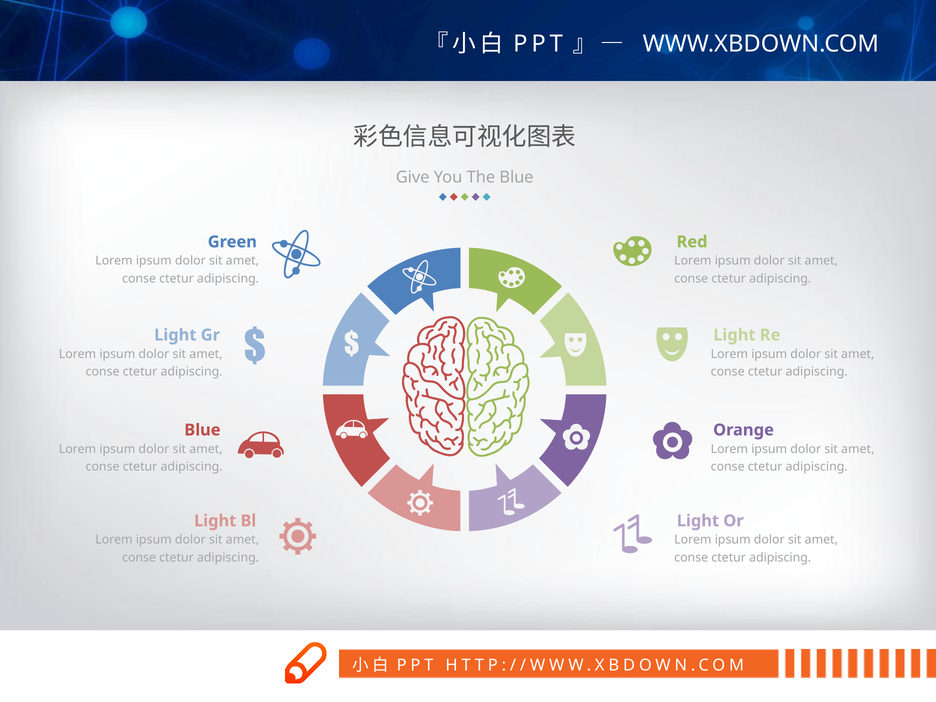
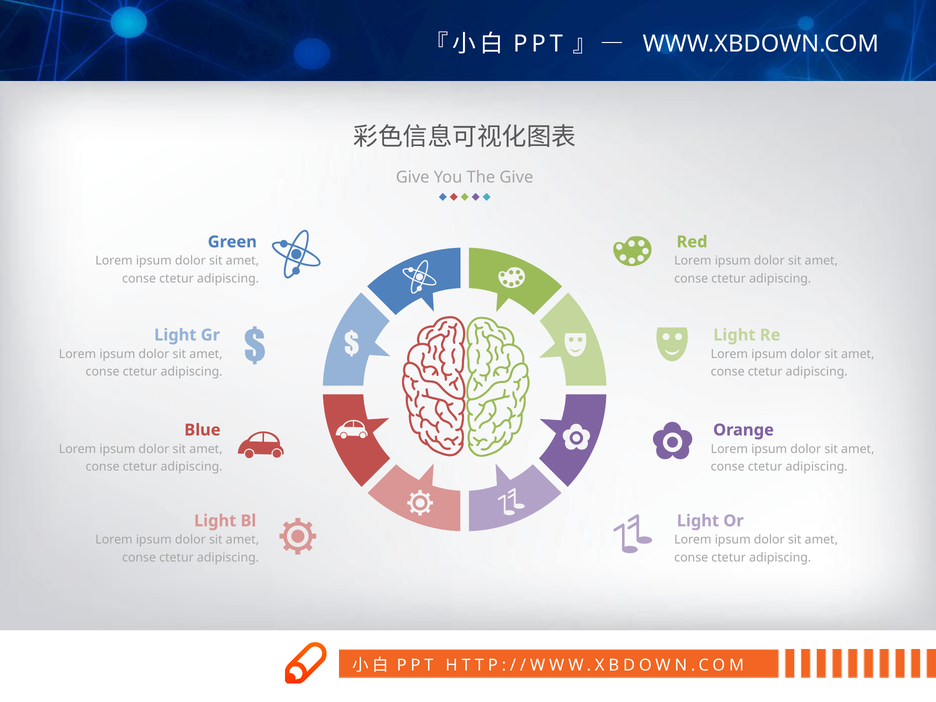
The Blue: Blue -> Give
